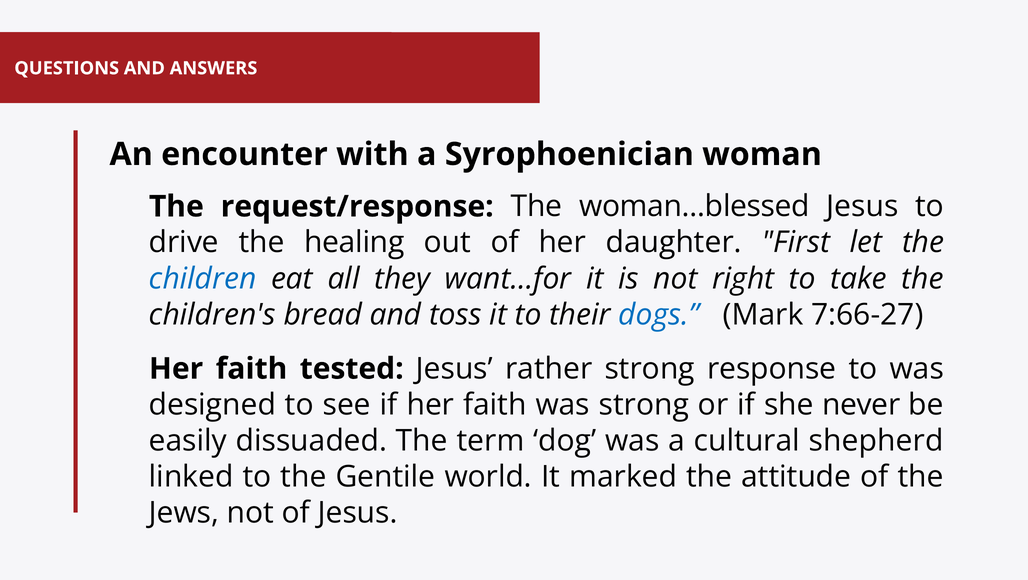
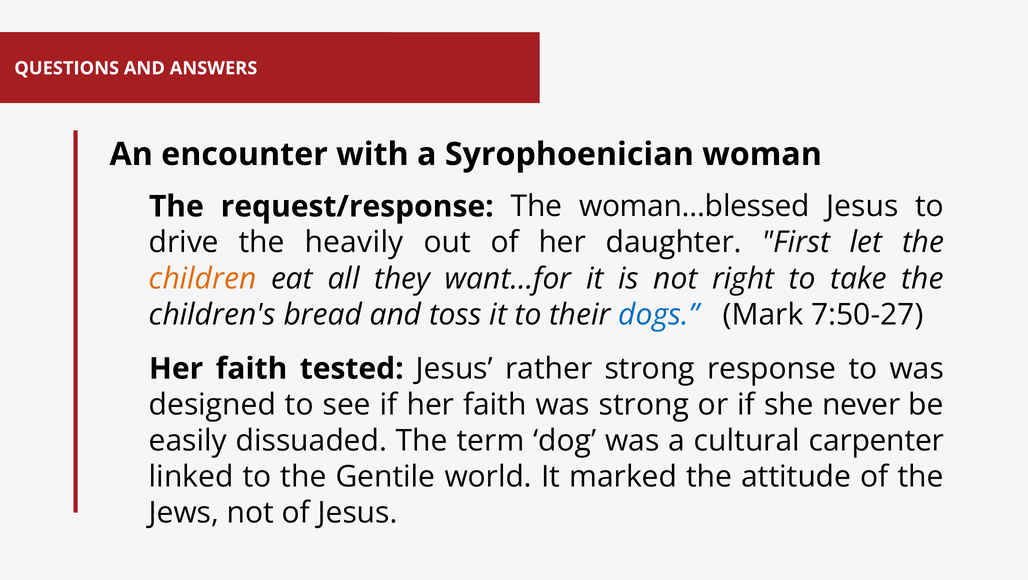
healing: healing -> heavily
children colour: blue -> orange
7:66-27: 7:66-27 -> 7:50-27
shepherd: shepherd -> carpenter
